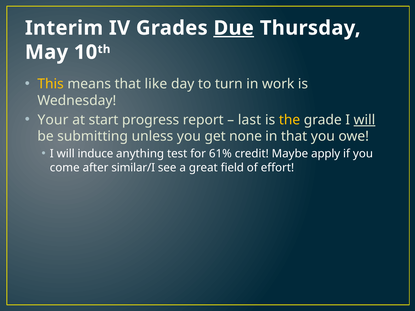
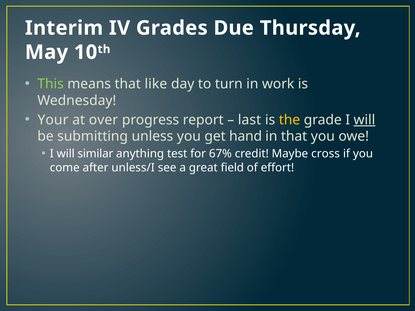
Due underline: present -> none
This colour: yellow -> light green
start: start -> over
none: none -> hand
induce: induce -> similar
61%: 61% -> 67%
apply: apply -> cross
similar/I: similar/I -> unless/I
